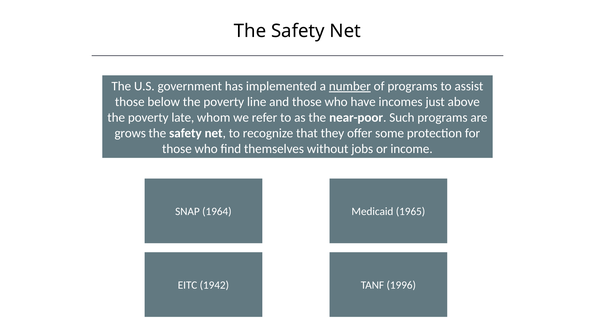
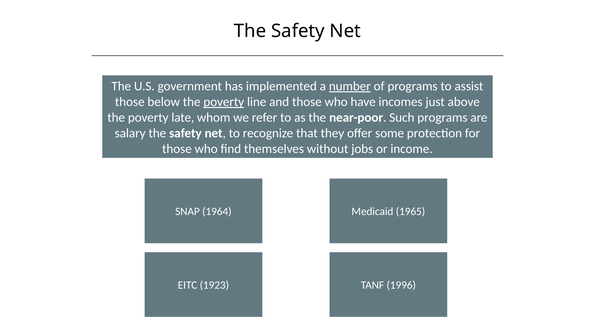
poverty at (224, 102) underline: none -> present
grows: grows -> salary
1942: 1942 -> 1923
